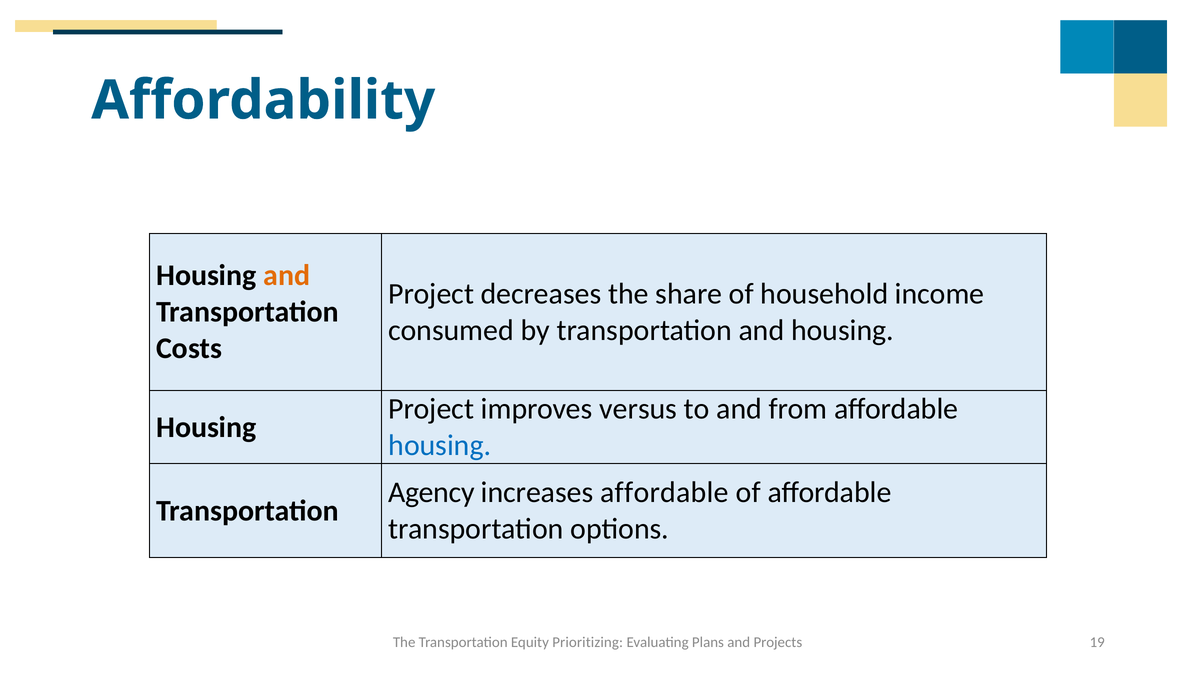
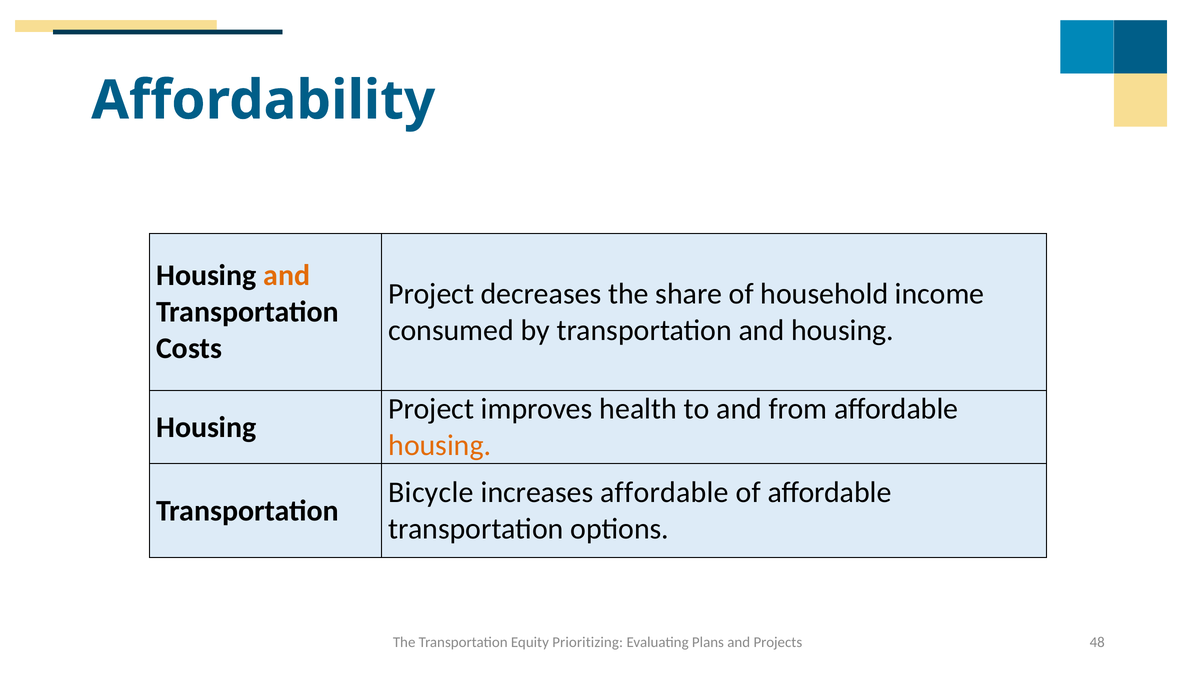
versus: versus -> health
housing at (440, 445) colour: blue -> orange
Agency: Agency -> Bicycle
19: 19 -> 48
